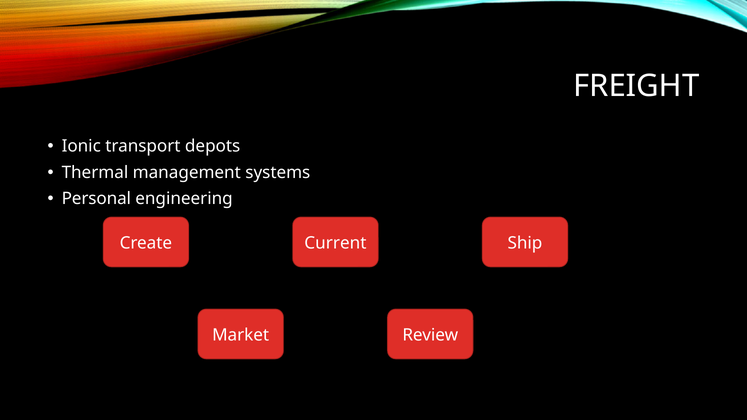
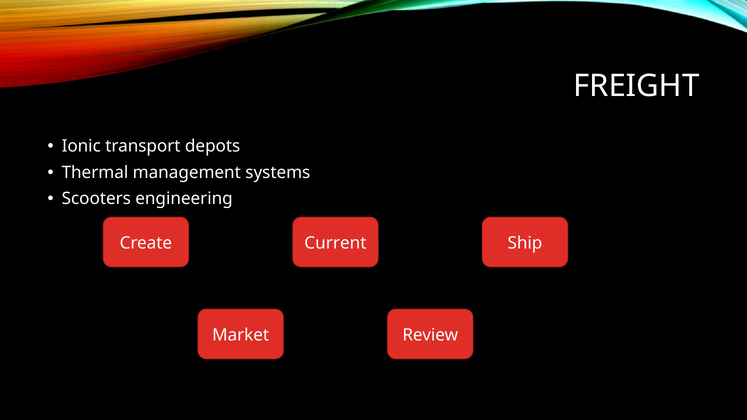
Personal: Personal -> Scooters
